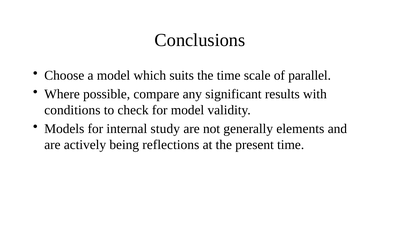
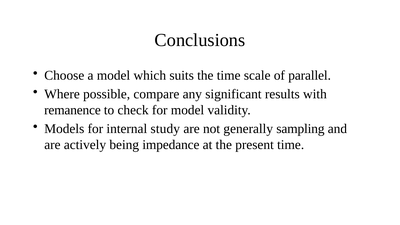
conditions: conditions -> remanence
elements: elements -> sampling
reflections: reflections -> impedance
